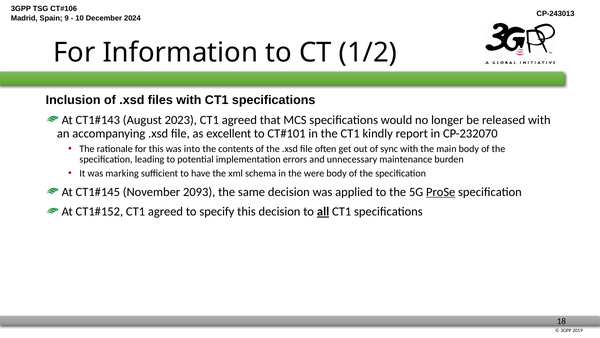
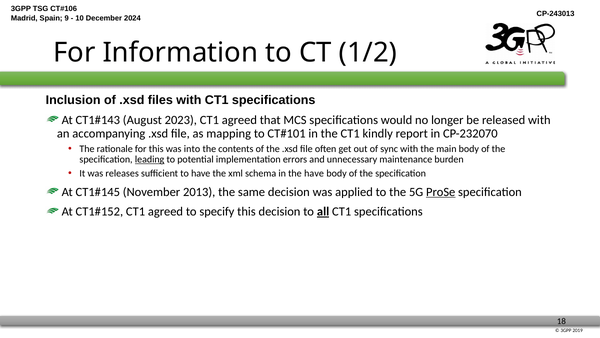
excellent: excellent -> mapping
leading underline: none -> present
marking: marking -> releases
the were: were -> have
2093: 2093 -> 2013
